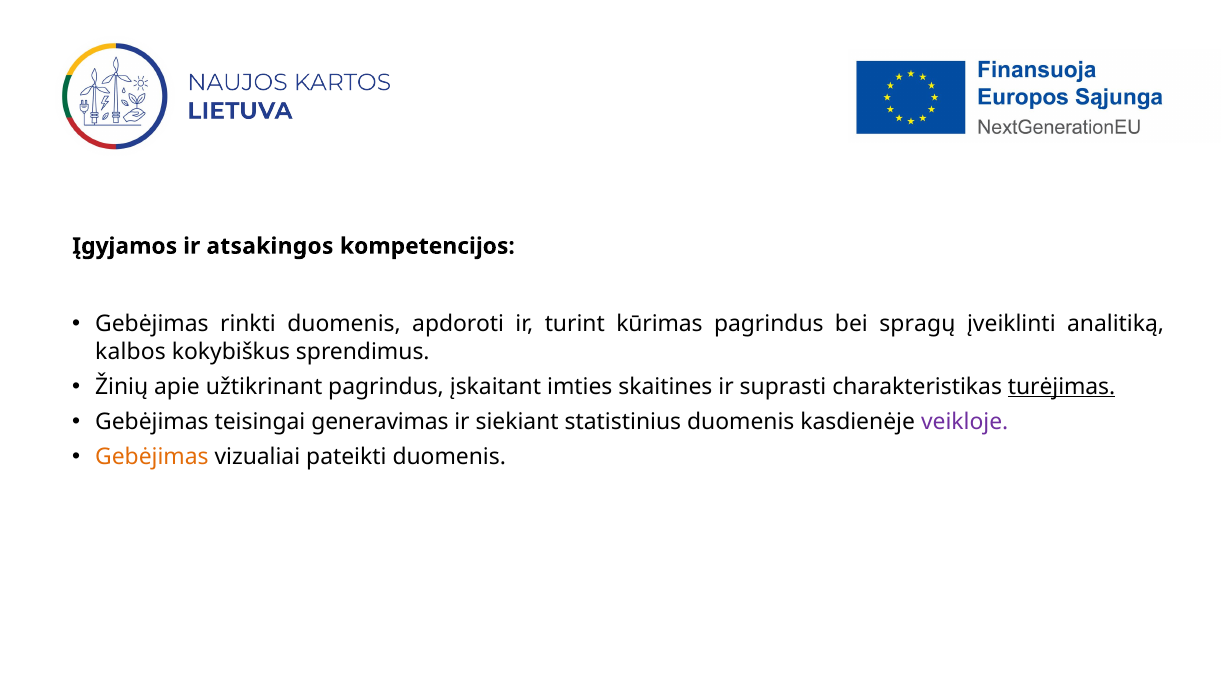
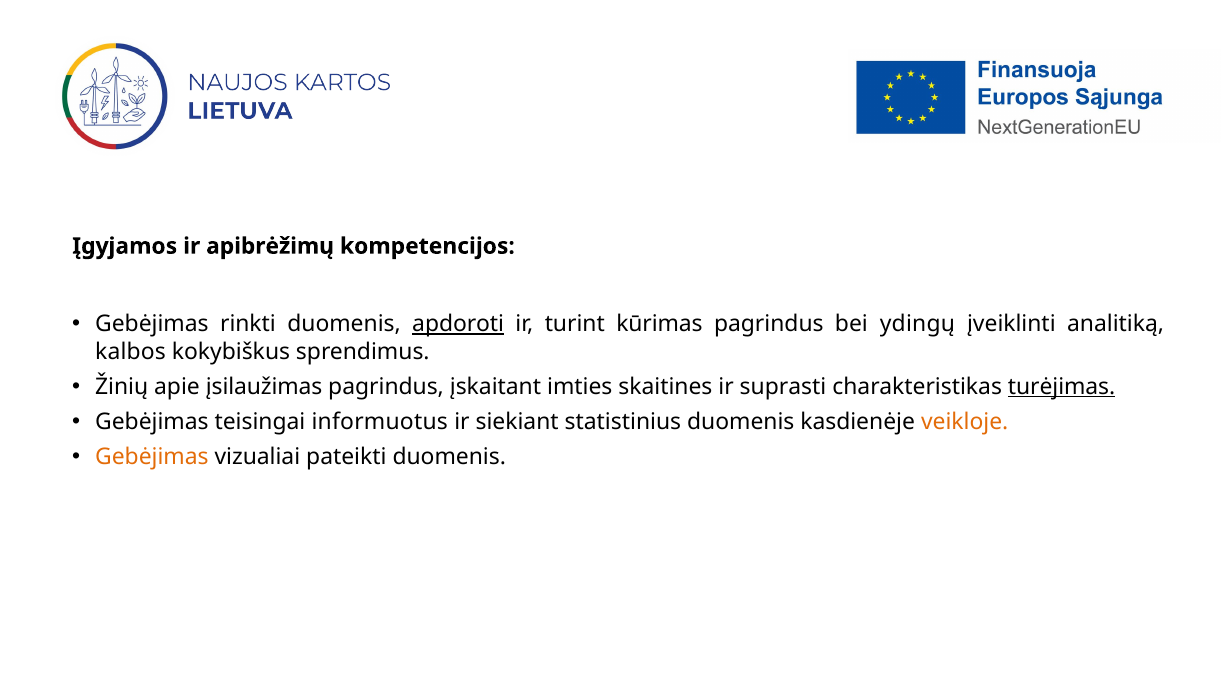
atsakingos: atsakingos -> apibrėžimų
apdoroti underline: none -> present
spragų: spragų -> ydingų
užtikrinant: užtikrinant -> įsilaužimas
generavimas: generavimas -> informuotus
veikloje colour: purple -> orange
